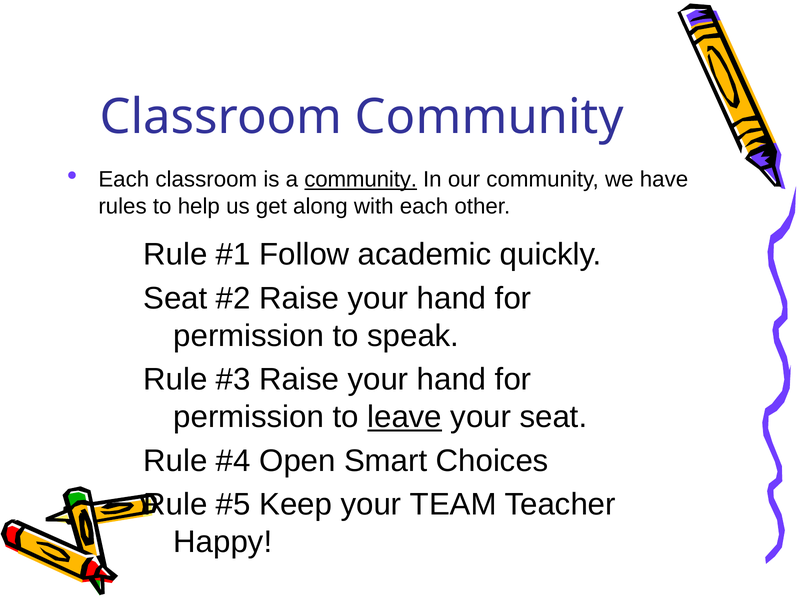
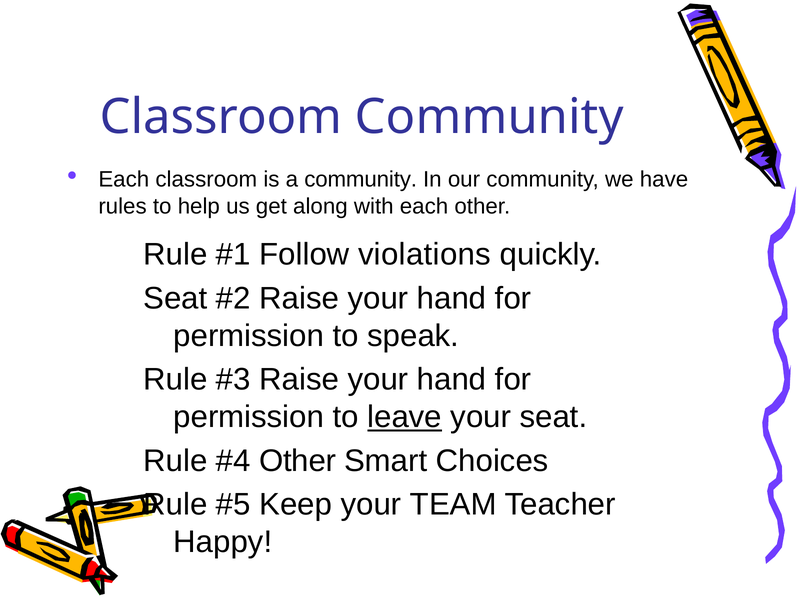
community at (361, 180) underline: present -> none
academic: academic -> violations
Open at (297, 461): Open -> Other
